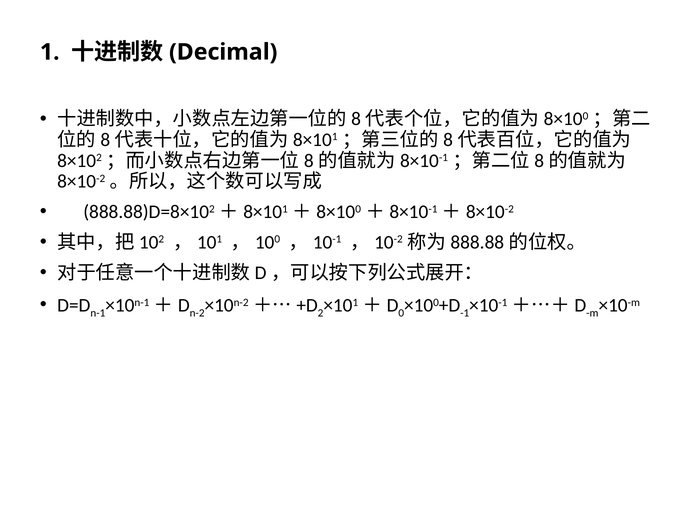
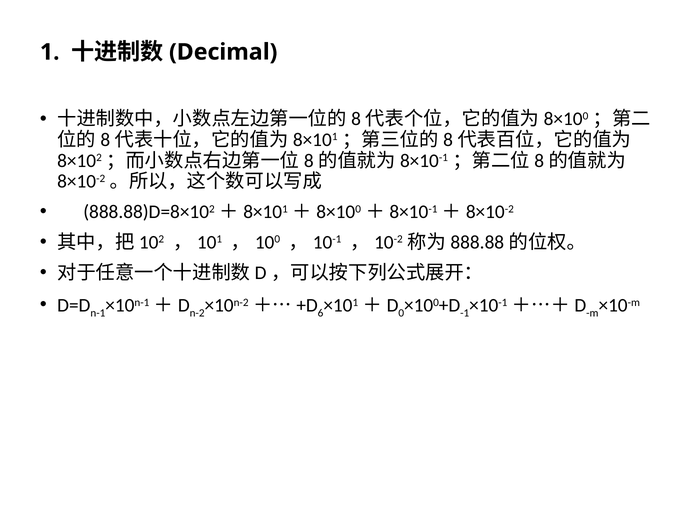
2: 2 -> 6
